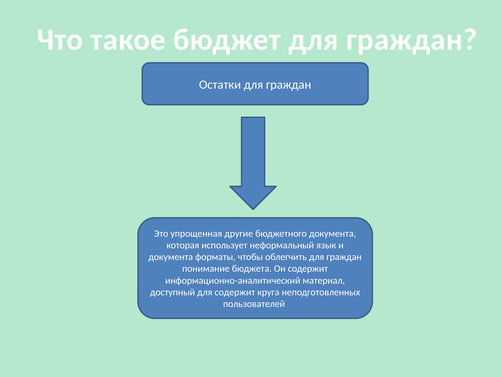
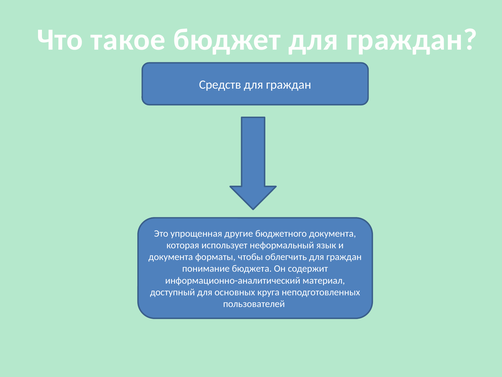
Остатки: Остатки -> Средств
для содержит: содержит -> основных
